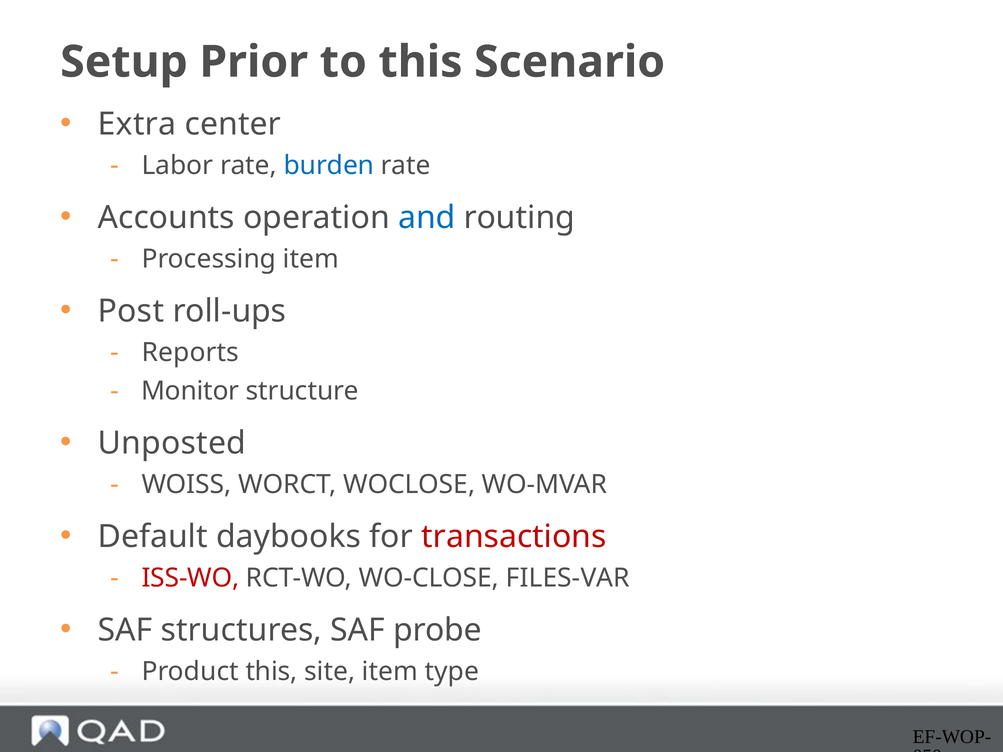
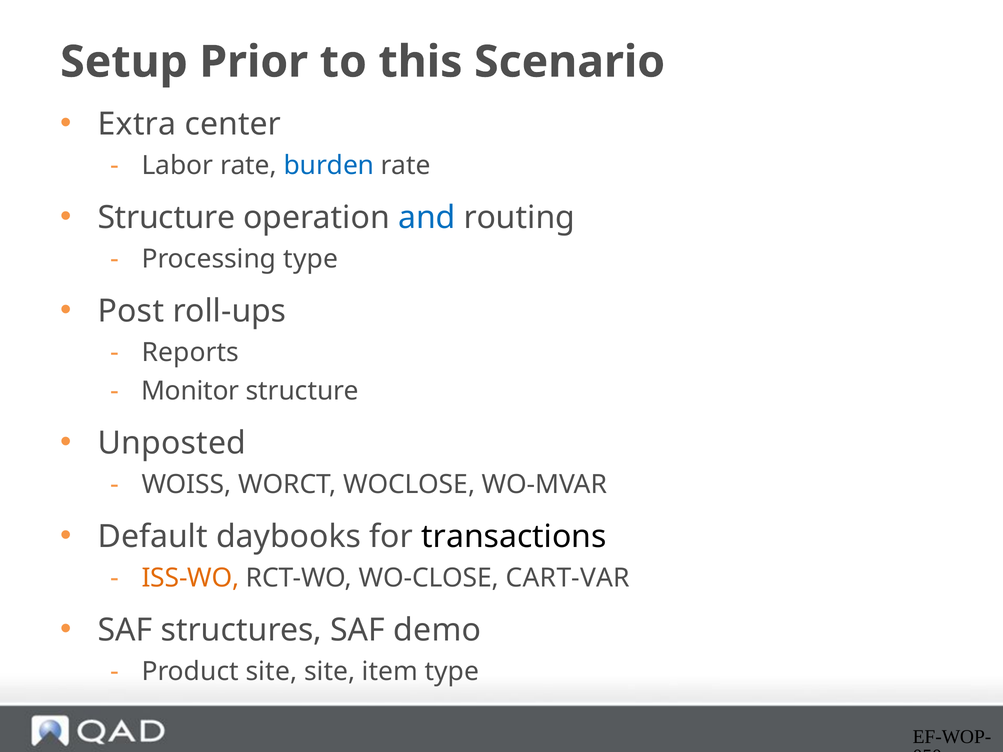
Accounts at (166, 218): Accounts -> Structure
Processing item: item -> type
transactions colour: red -> black
ISS-WO colour: red -> orange
FILES-VAR: FILES-VAR -> CART-VAR
probe: probe -> demo
Product this: this -> site
